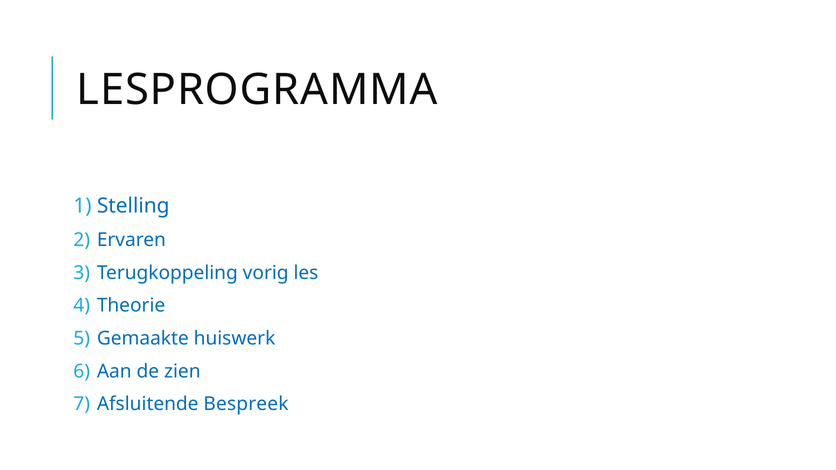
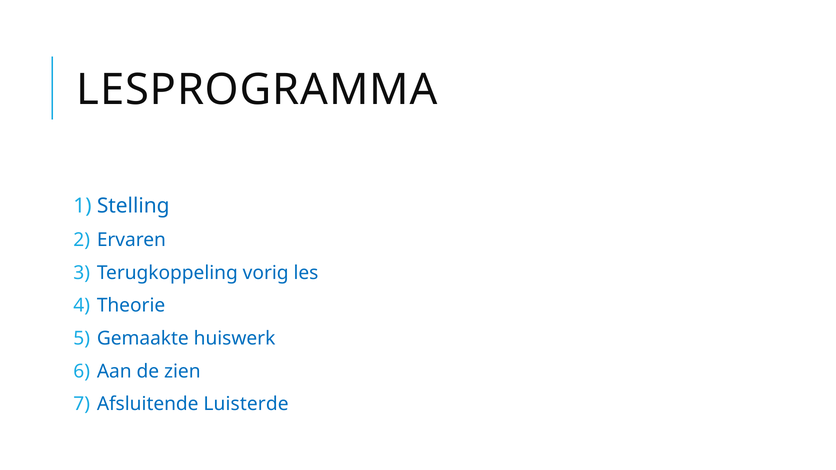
Bespreek: Bespreek -> Luisterde
